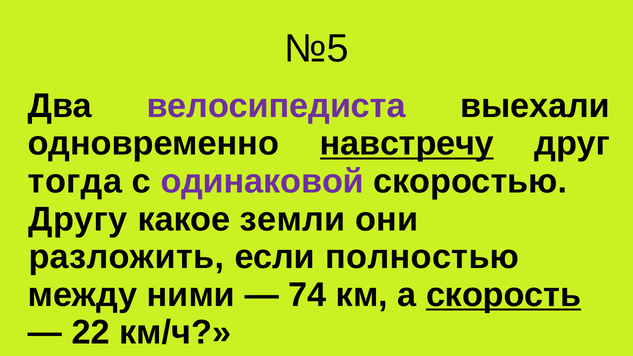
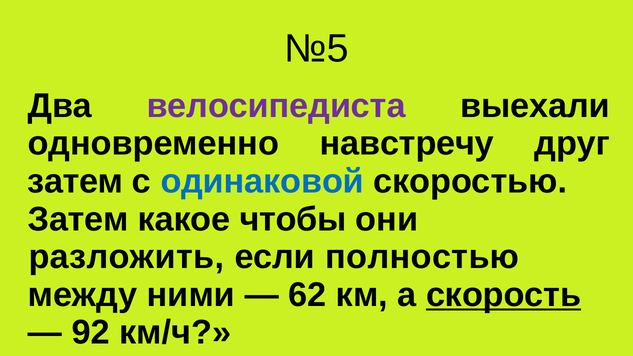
навстречу underline: present -> none
тогда at (75, 181): тогда -> затем
одинаковой colour: purple -> blue
Другу at (78, 219): Другу -> Затем
земли: земли -> чтобы
74: 74 -> 62
22: 22 -> 92
